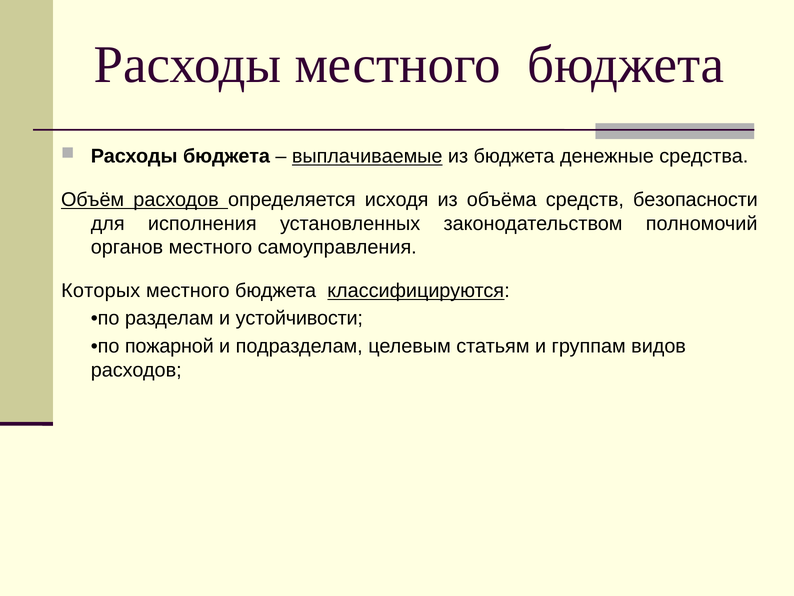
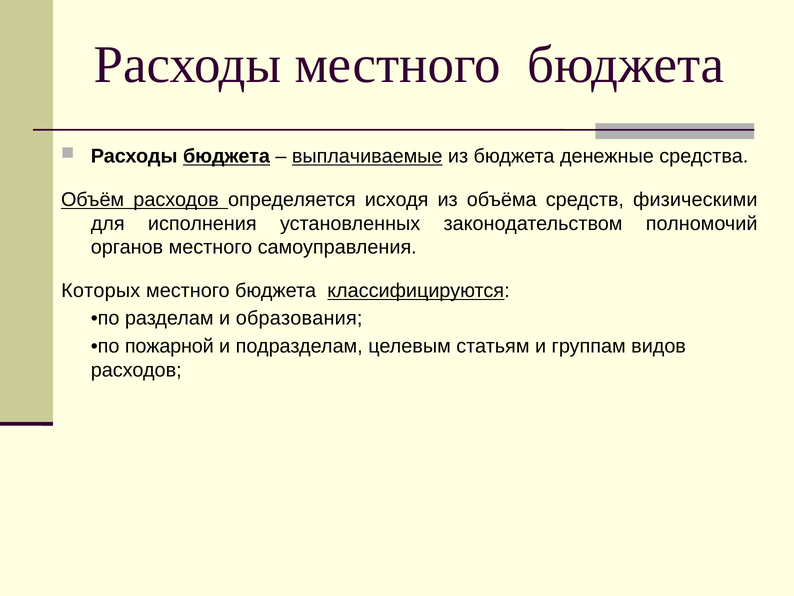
бюджета at (227, 156) underline: none -> present
безопасности: безопасности -> физическими
устойчивости: устойчивости -> образования
